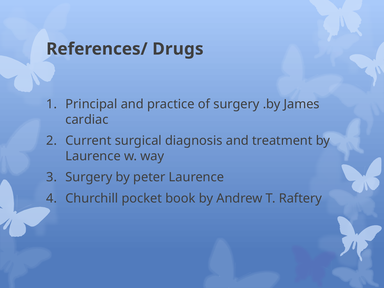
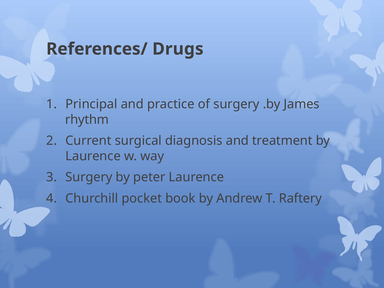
cardiac: cardiac -> rhythm
